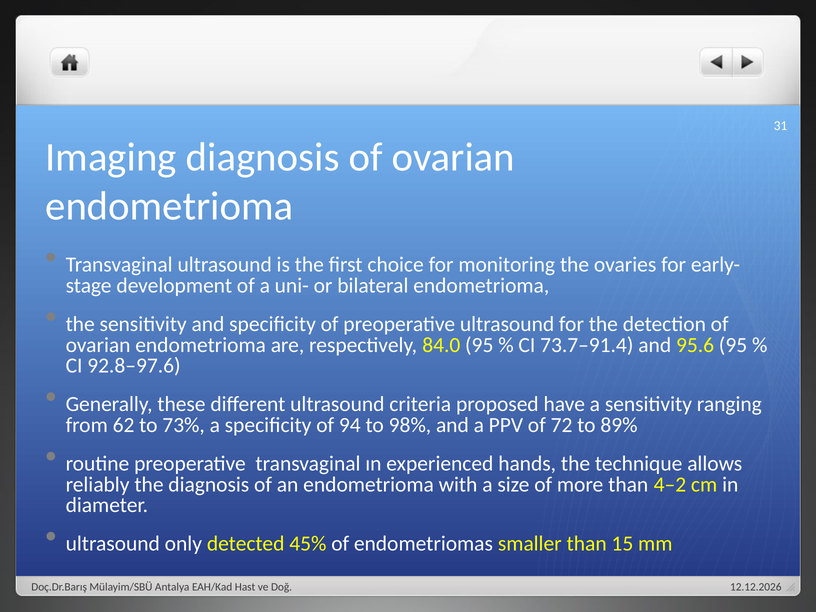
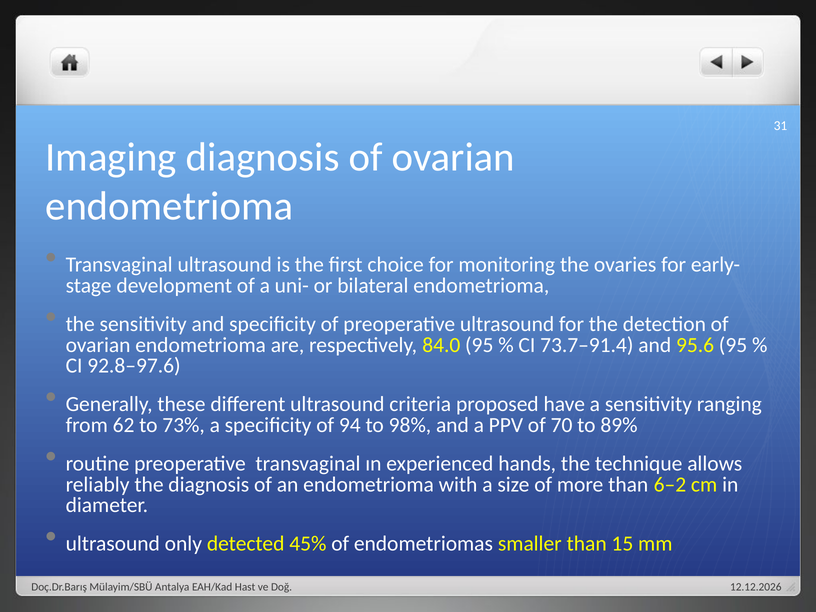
72: 72 -> 70
4–2: 4–2 -> 6–2
